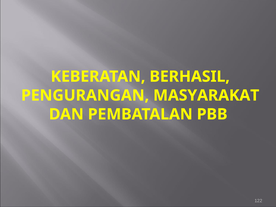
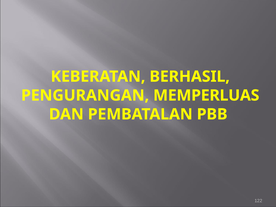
MASYARAKAT: MASYARAKAT -> MEMPERLUAS
